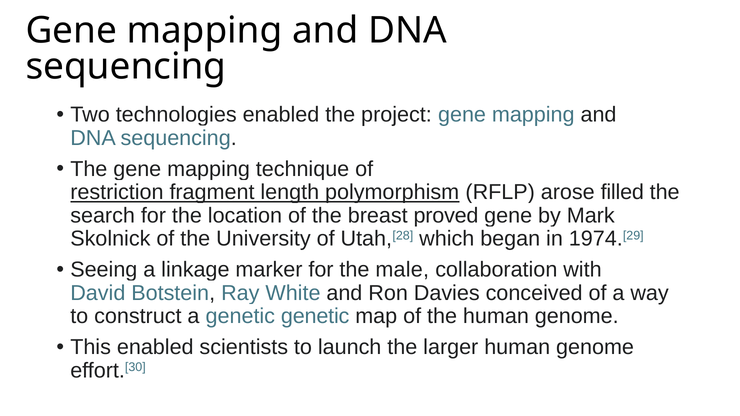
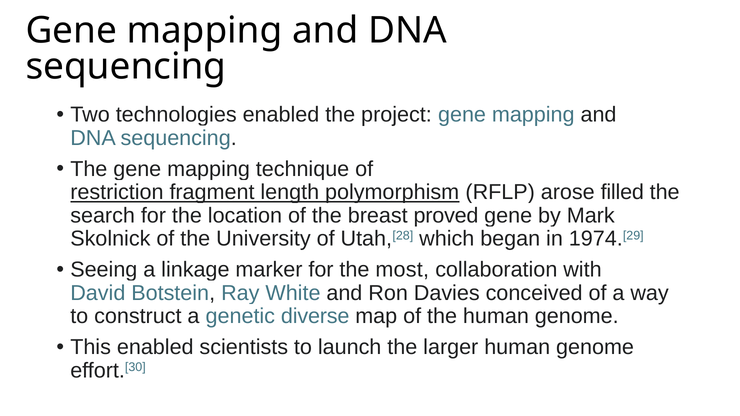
male: male -> most
genetic genetic: genetic -> diverse
